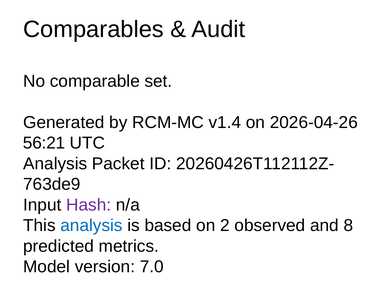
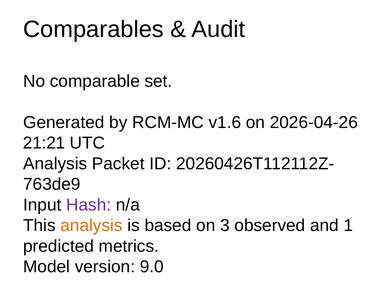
v1.4: v1.4 -> v1.6
56:21: 56:21 -> 21:21
analysis at (91, 226) colour: blue -> orange
2: 2 -> 3
8: 8 -> 1
7.0: 7.0 -> 9.0
